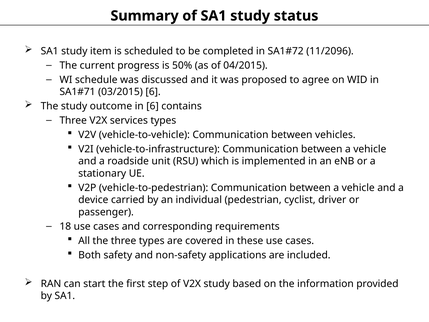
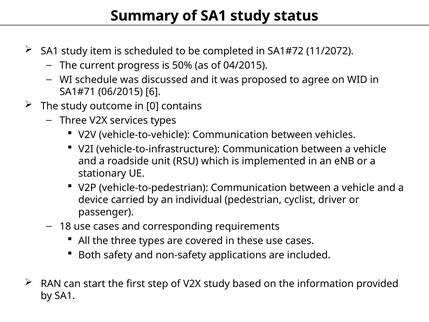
11/2096: 11/2096 -> 11/2072
03/2015: 03/2015 -> 06/2015
in 6: 6 -> 0
